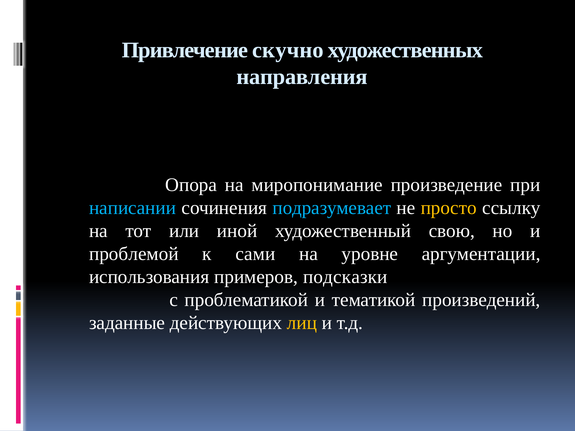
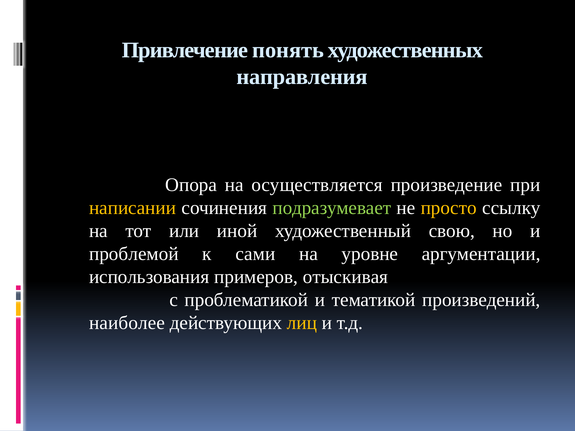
скучно: скучно -> понять
миропонимание: миропонимание -> осуществляется
написании colour: light blue -> yellow
подразумевает colour: light blue -> light green
подсказки: подсказки -> отыскивая
заданные: заданные -> наиболее
